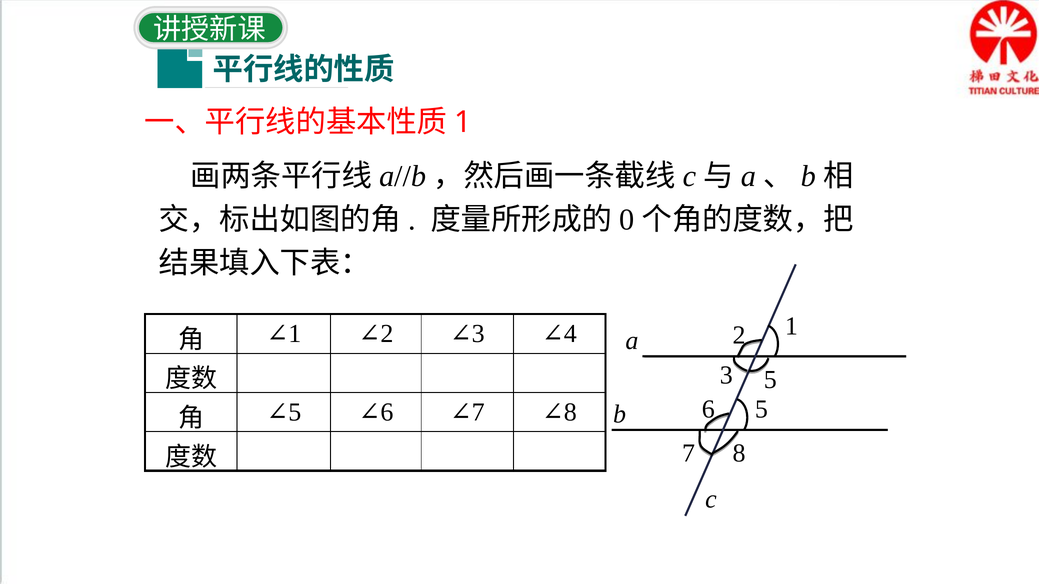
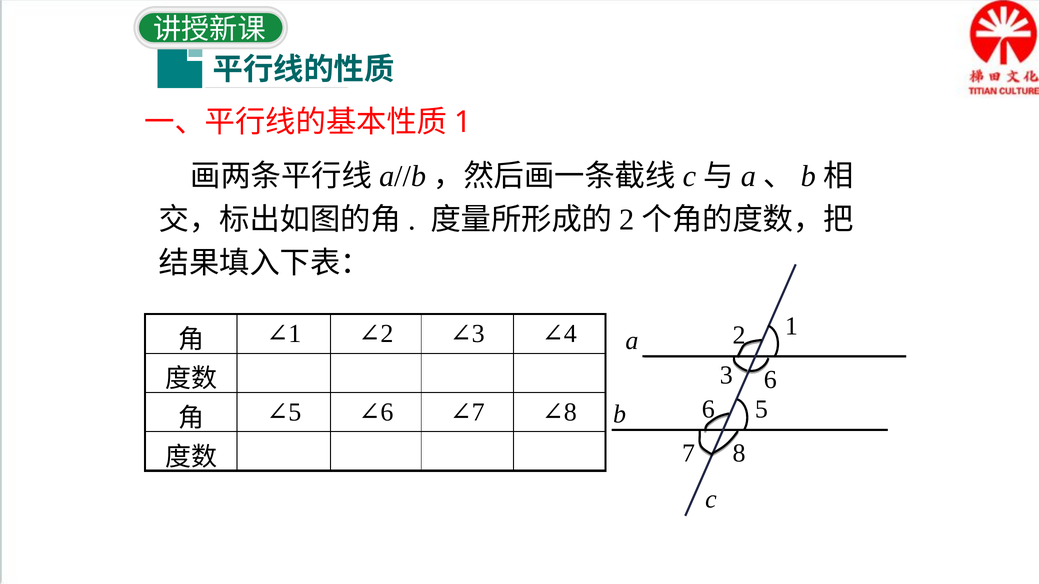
0 at (627, 220): 0 -> 2
3 5: 5 -> 6
